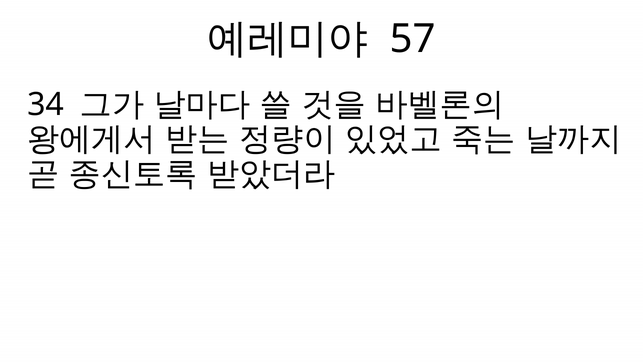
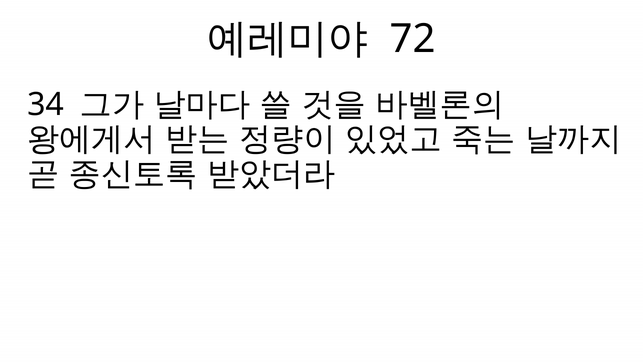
57: 57 -> 72
